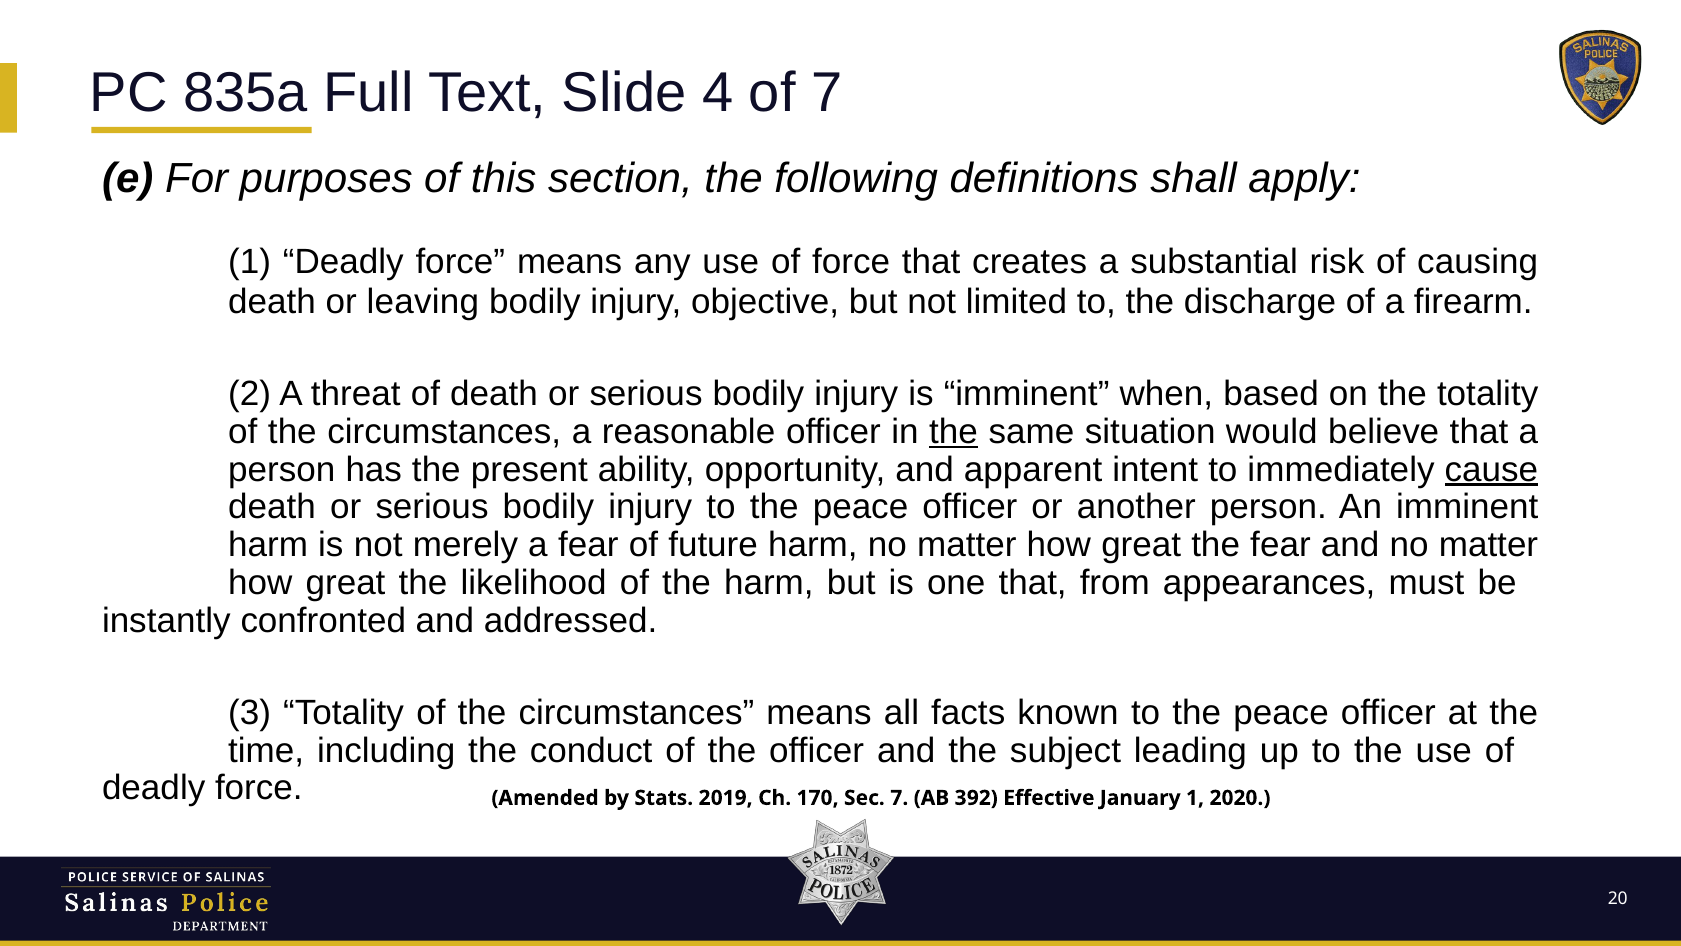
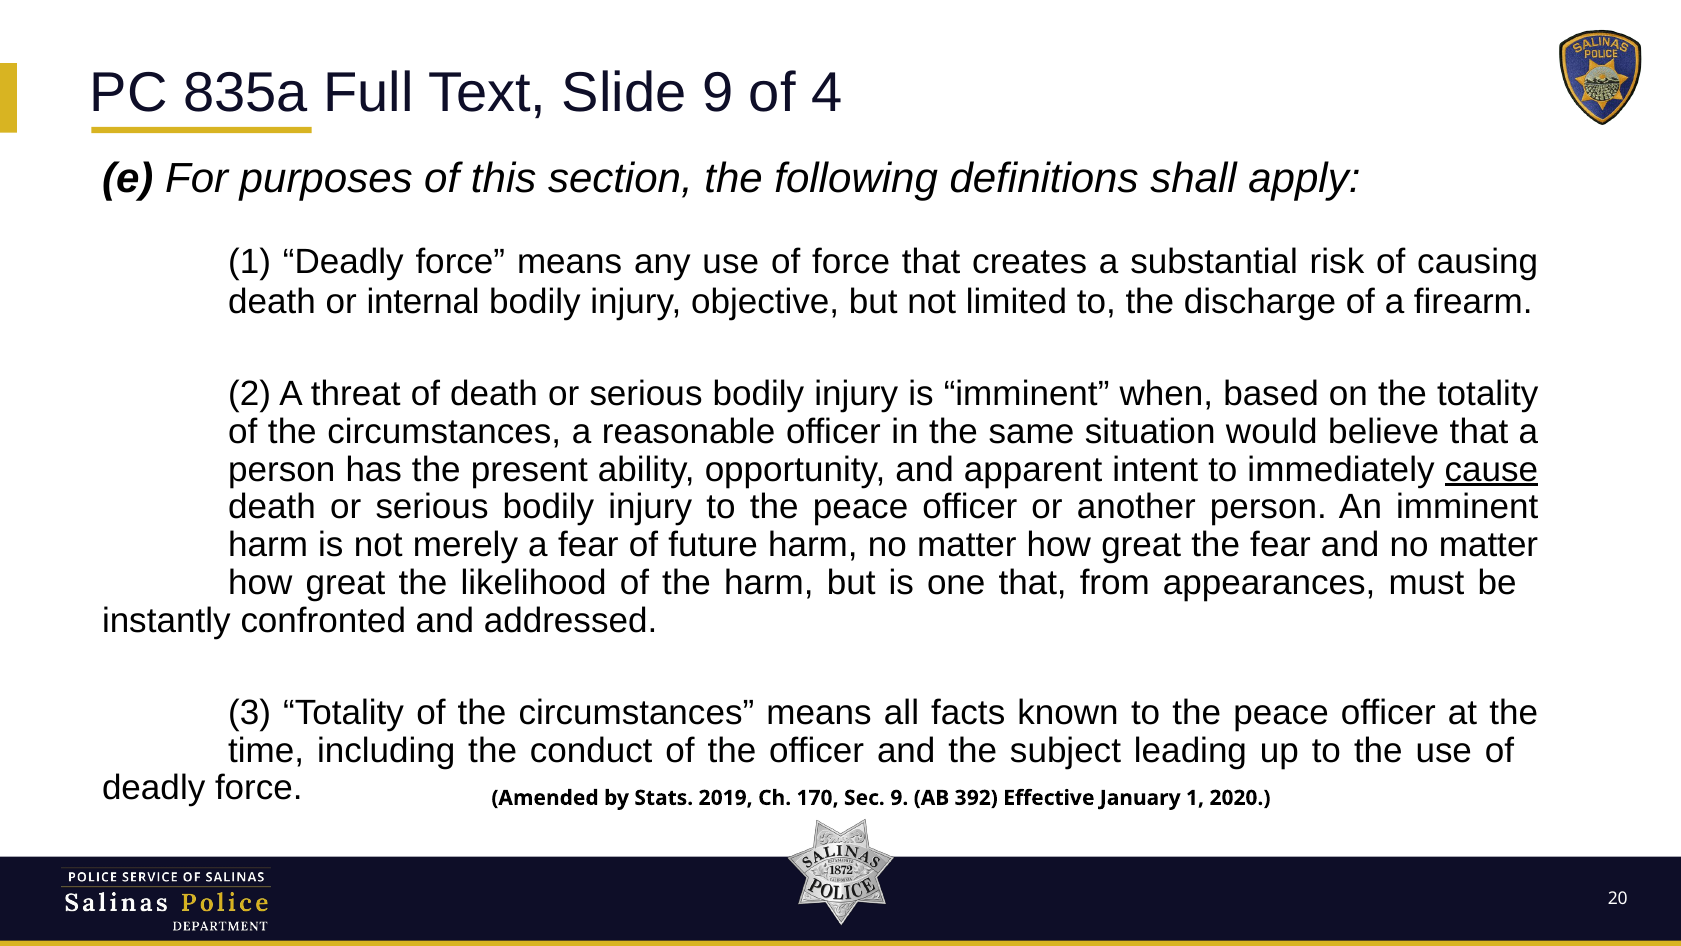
Slide 4: 4 -> 9
of 7: 7 -> 4
leaving: leaving -> internal
the at (954, 431) underline: present -> none
Sec 7: 7 -> 9
